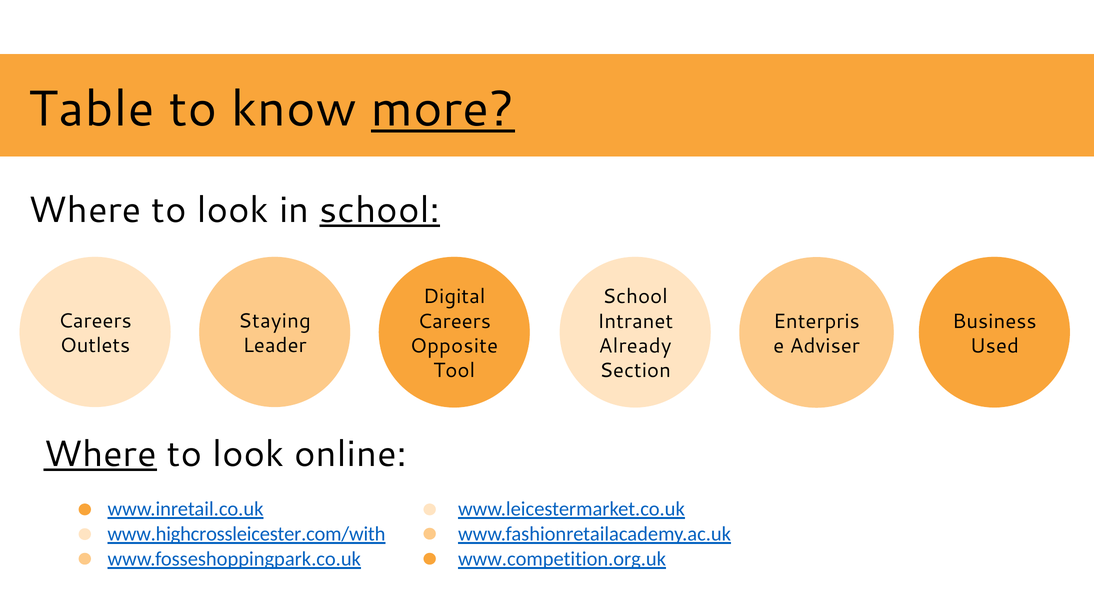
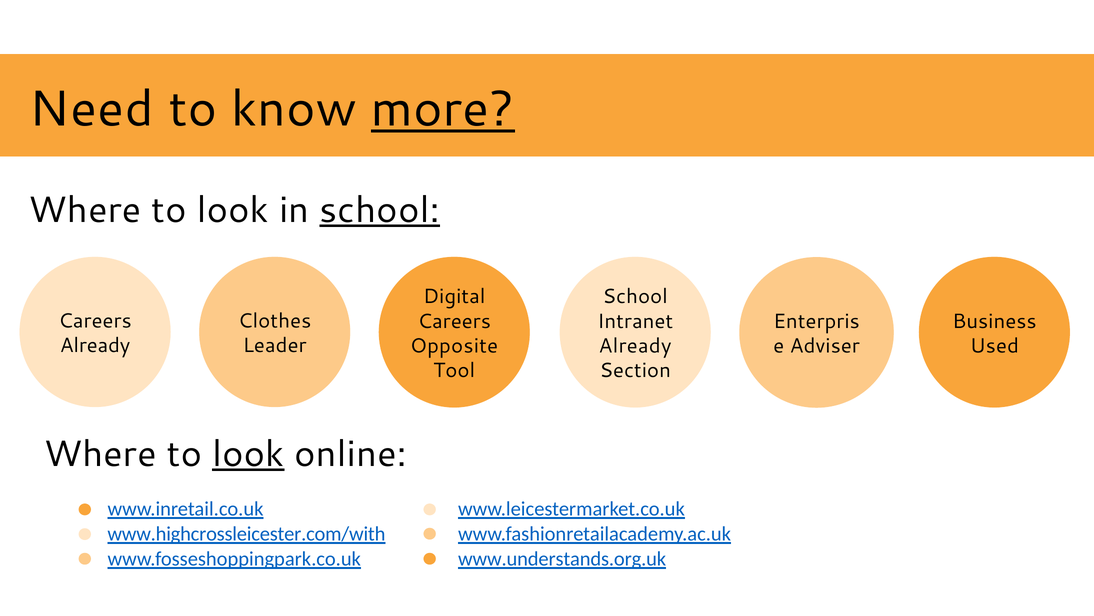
Table: Table -> Need
Staying: Staying -> Clothes
Outlets at (95, 345): Outlets -> Already
Where at (100, 454) underline: present -> none
look at (248, 454) underline: none -> present
www.competition.org.uk: www.competition.org.uk -> www.understands.org.uk
